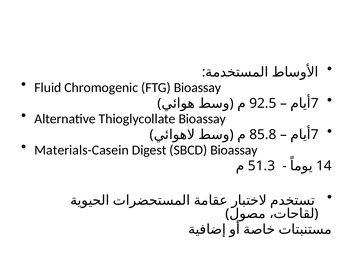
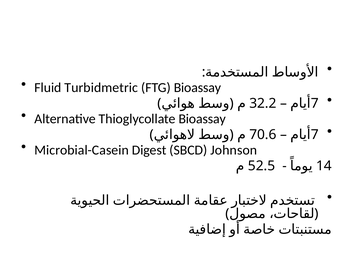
Chromogenic: Chromogenic -> Turbidmetric
92.5: 92.5 -> 32.2
85.8: 85.8 -> 70.6
Materials-Casein: Materials-Casein -> Microbial-Casein
SBCD Bioassay: Bioassay -> Johnson
51.3: 51.3 -> 52.5
